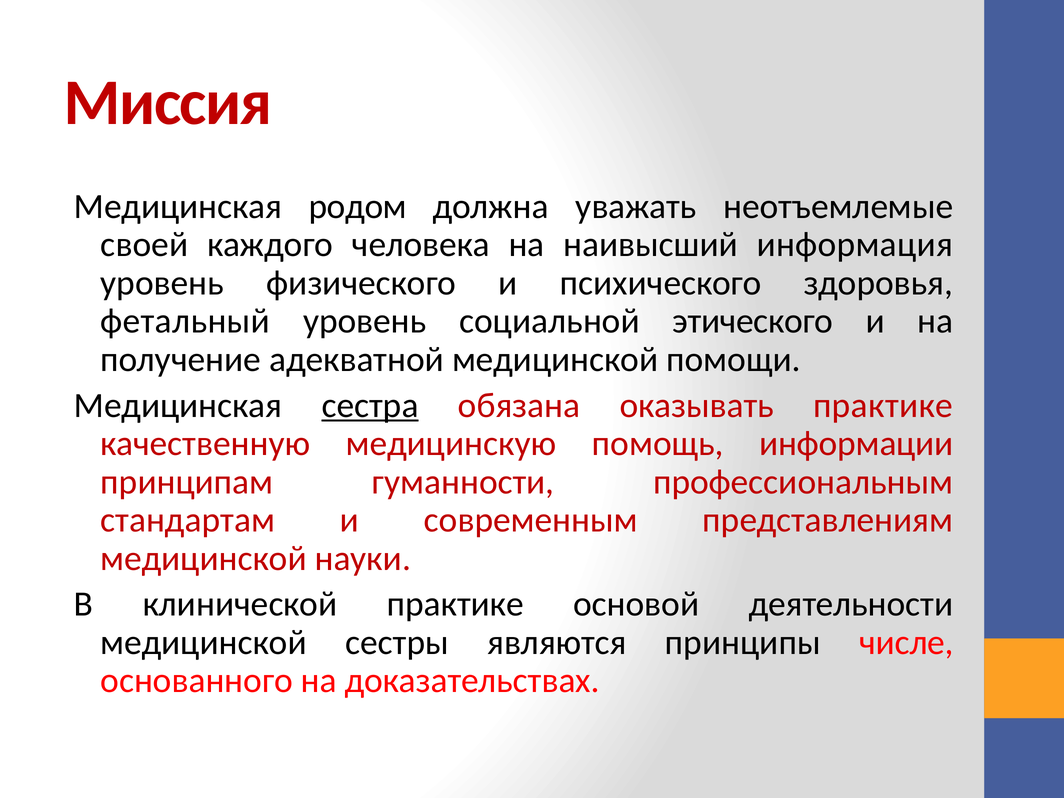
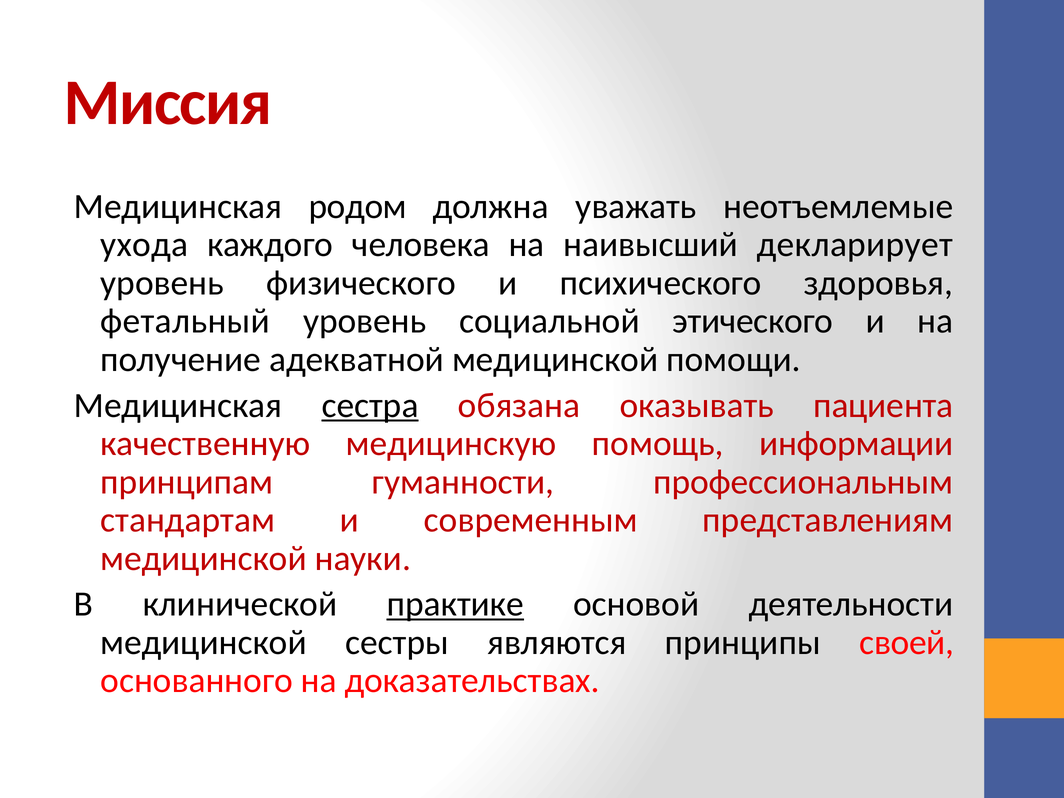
своей: своей -> ухода
информация: информация -> декларирует
оказывать практике: практике -> пациента
практике at (455, 604) underline: none -> present
числе: числе -> своей
